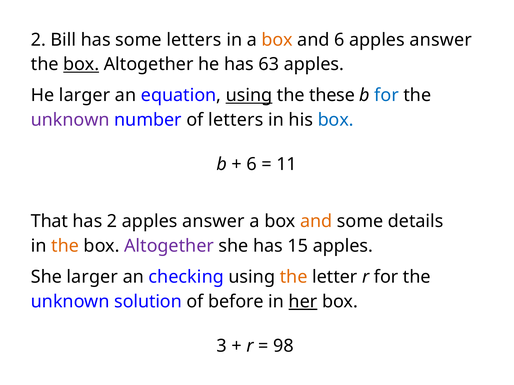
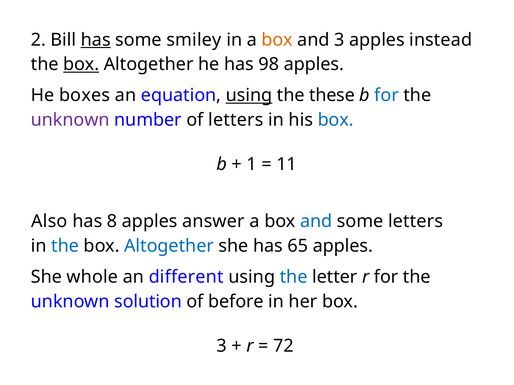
has at (96, 40) underline: none -> present
some letters: letters -> smiley
and 6: 6 -> 3
answer at (441, 40): answer -> instead
63: 63 -> 98
He larger: larger -> boxes
6 at (252, 164): 6 -> 1
That: That -> Also
has 2: 2 -> 8
and at (316, 222) colour: orange -> blue
some details: details -> letters
the at (65, 246) colour: orange -> blue
Altogether at (169, 246) colour: purple -> blue
15: 15 -> 65
She larger: larger -> whole
checking: checking -> different
the at (294, 277) colour: orange -> blue
her underline: present -> none
98: 98 -> 72
